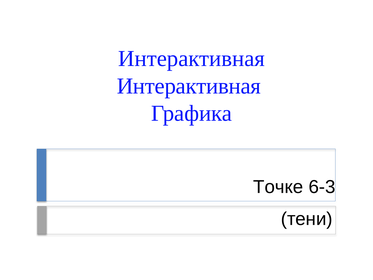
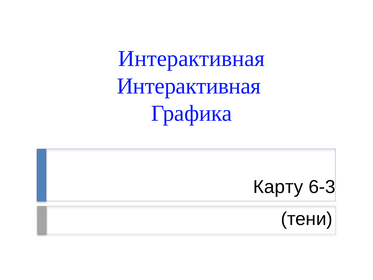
Точке: Точке -> Карту
